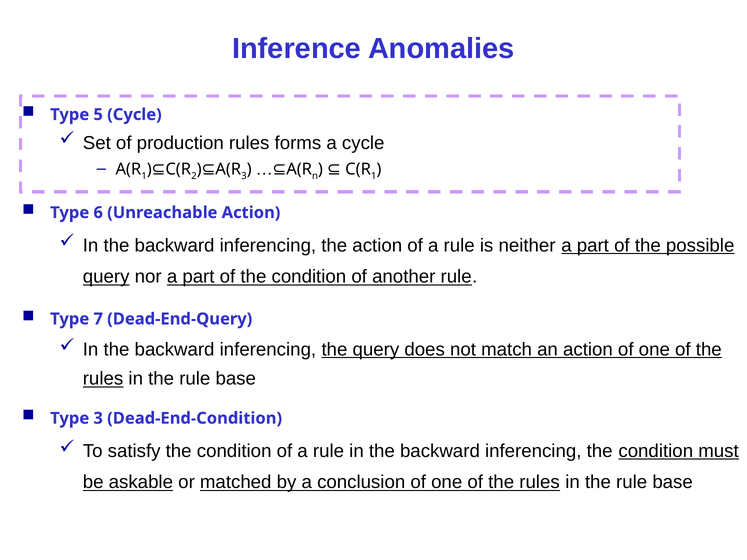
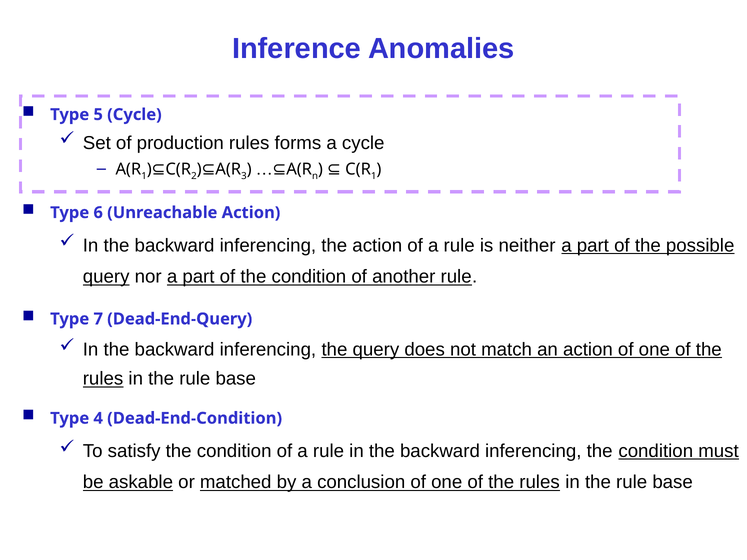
Type 3: 3 -> 4
